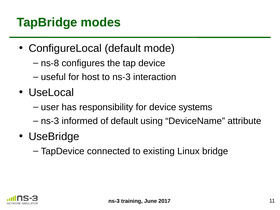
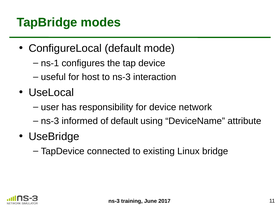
ns-8: ns-8 -> ns-1
systems: systems -> network
